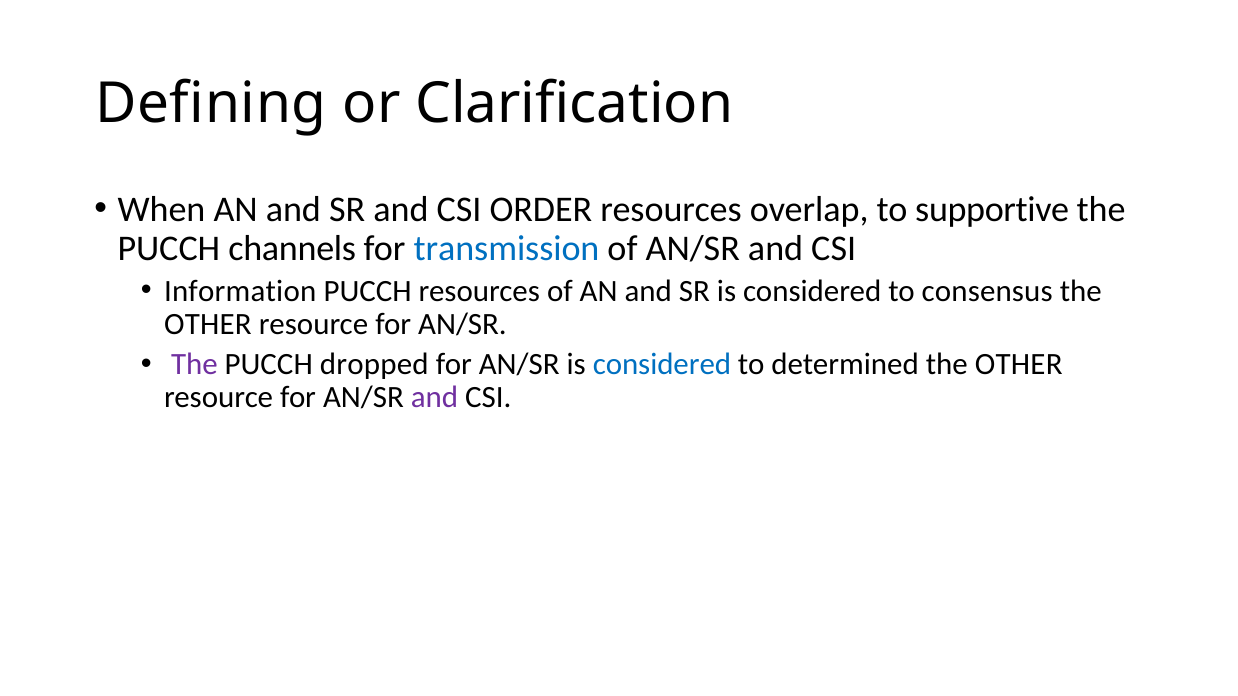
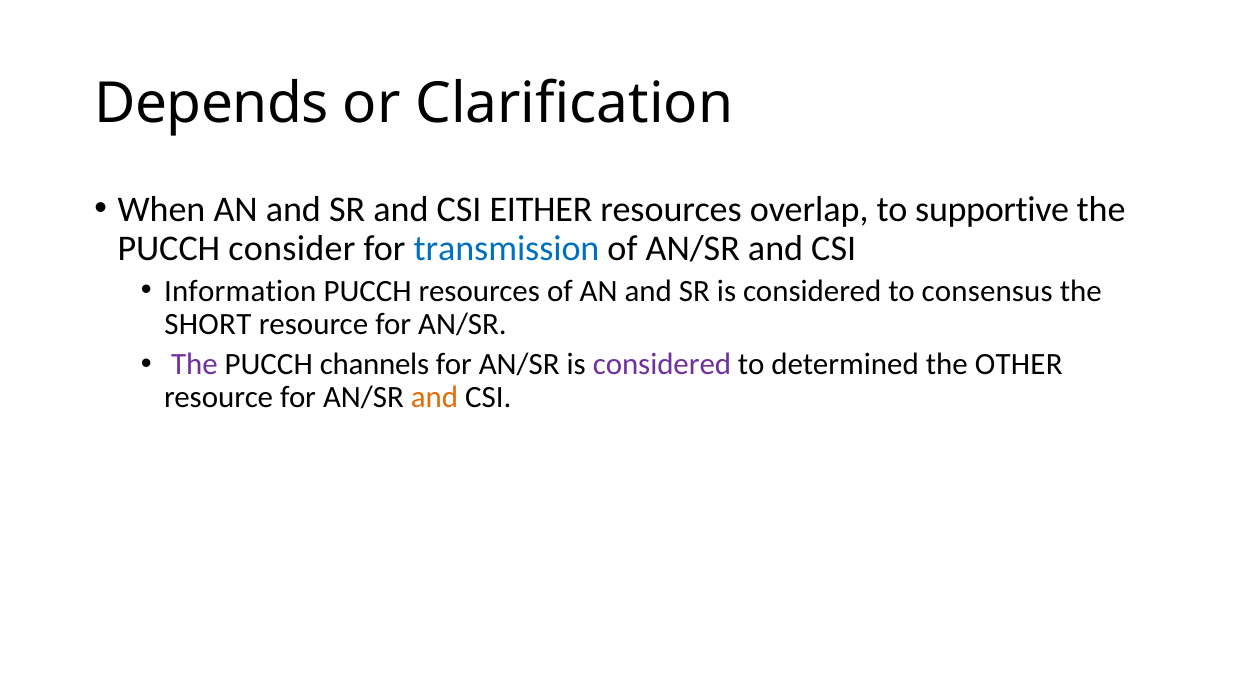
Defining: Defining -> Depends
ORDER: ORDER -> EITHER
channels: channels -> consider
OTHER at (208, 324): OTHER -> SHORT
dropped: dropped -> channels
considered at (662, 364) colour: blue -> purple
and at (435, 398) colour: purple -> orange
